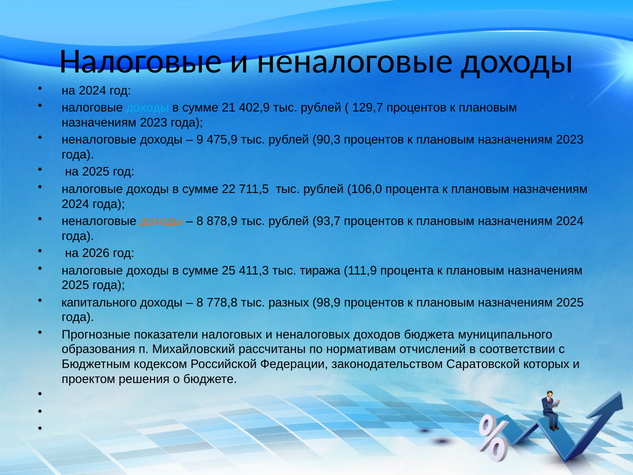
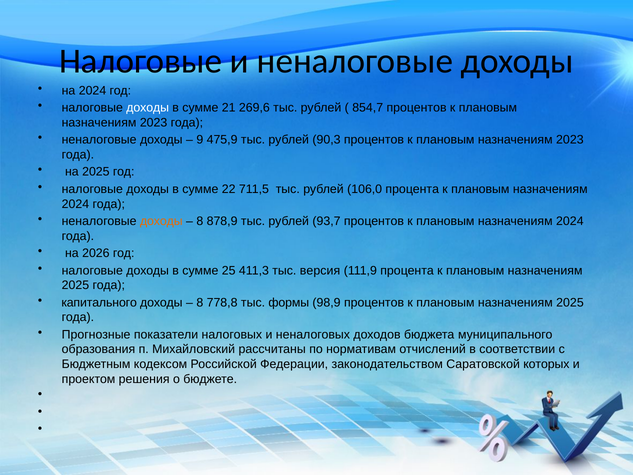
доходы at (148, 108) colour: light blue -> white
402,9: 402,9 -> 269,6
129,7: 129,7 -> 854,7
тиража: тиража -> версия
разных: разных -> формы
